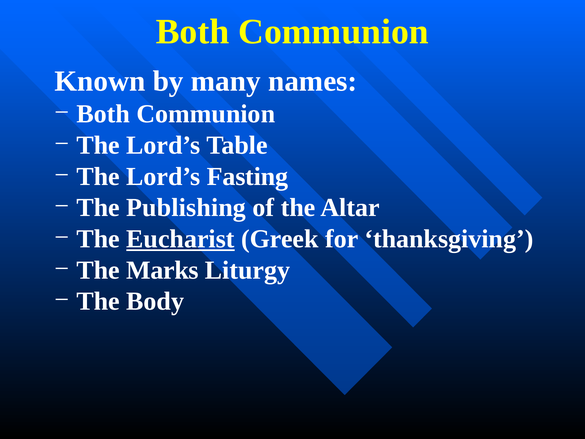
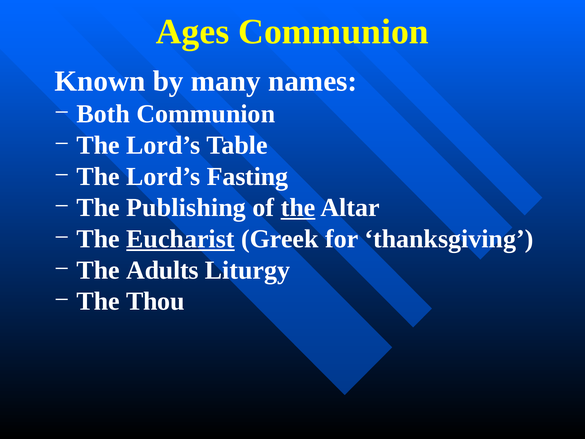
Both at (193, 32): Both -> Ages
the at (298, 208) underline: none -> present
Marks: Marks -> Adults
Body: Body -> Thou
